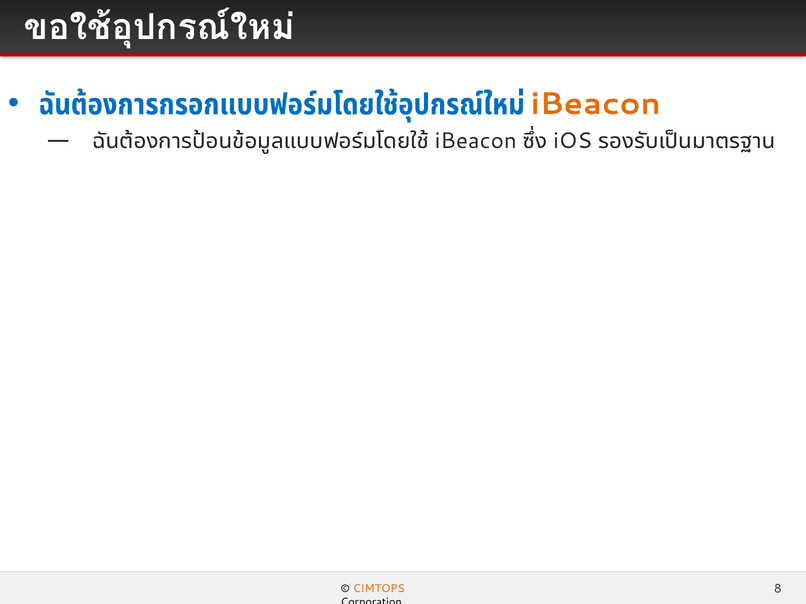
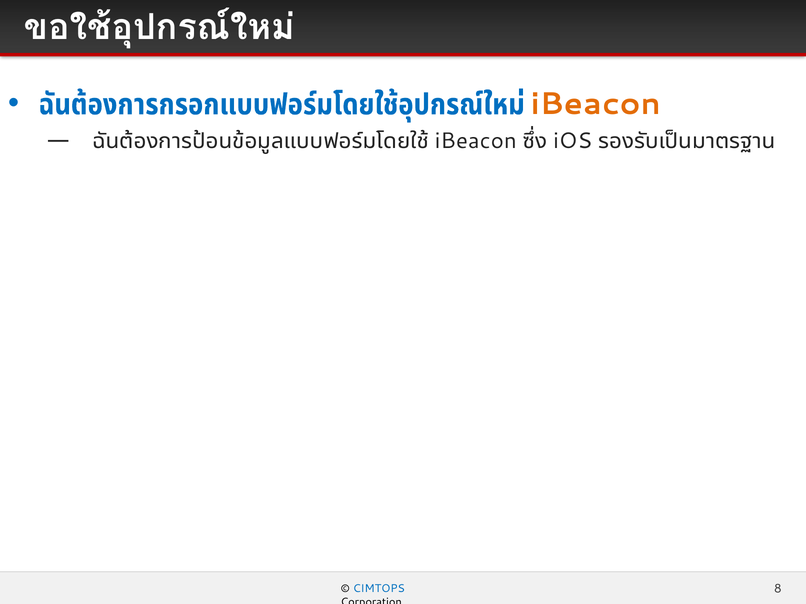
CIMTOPS colour: orange -> blue
